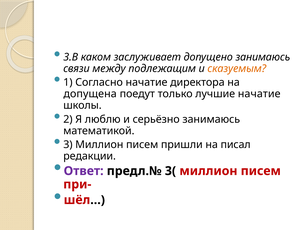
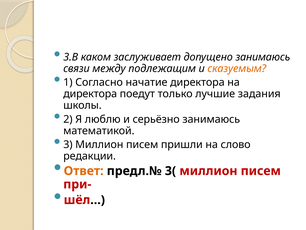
допущена at (90, 94): допущена -> директора
лучшие начатие: начатие -> задания
писал: писал -> слово
Ответ colour: purple -> orange
